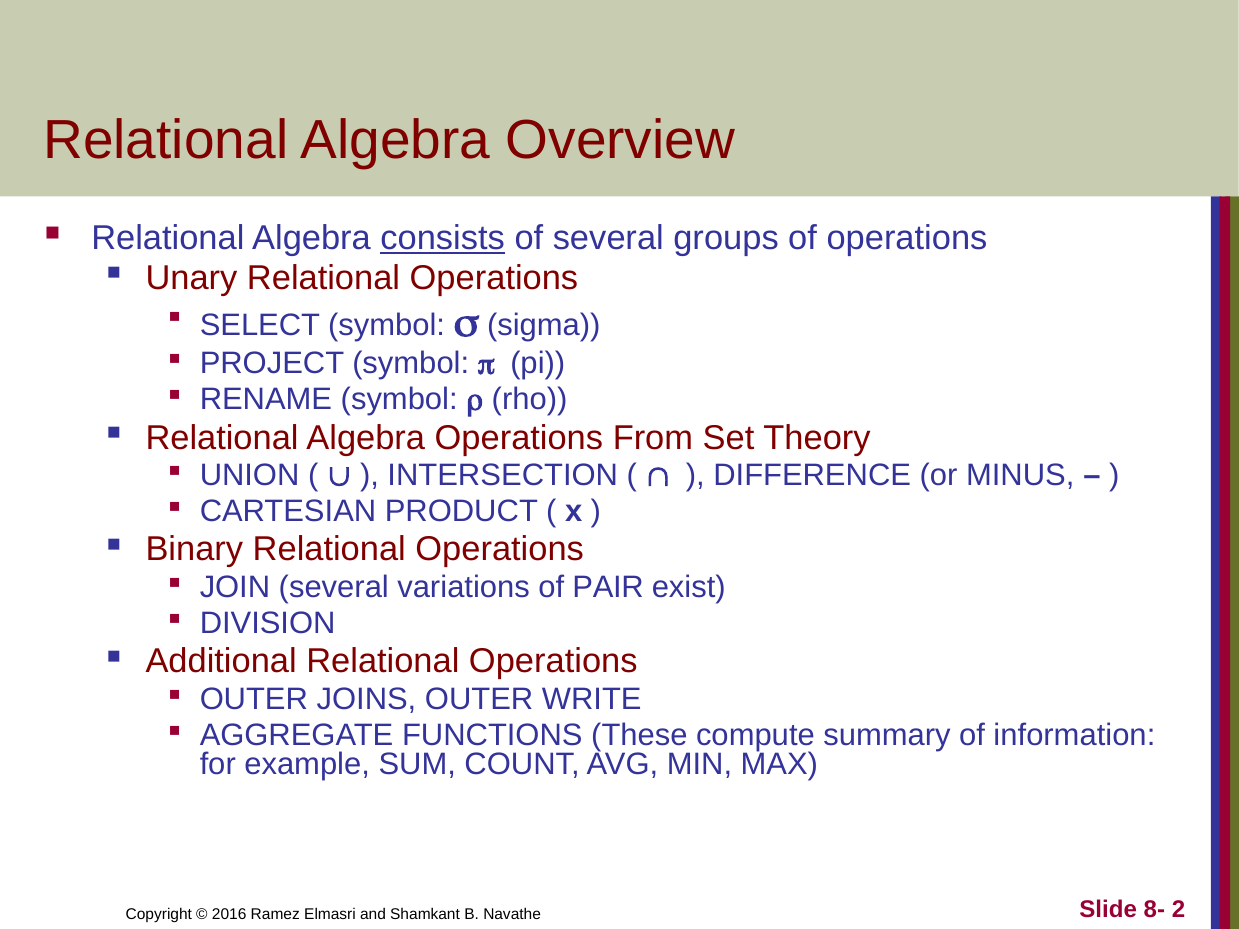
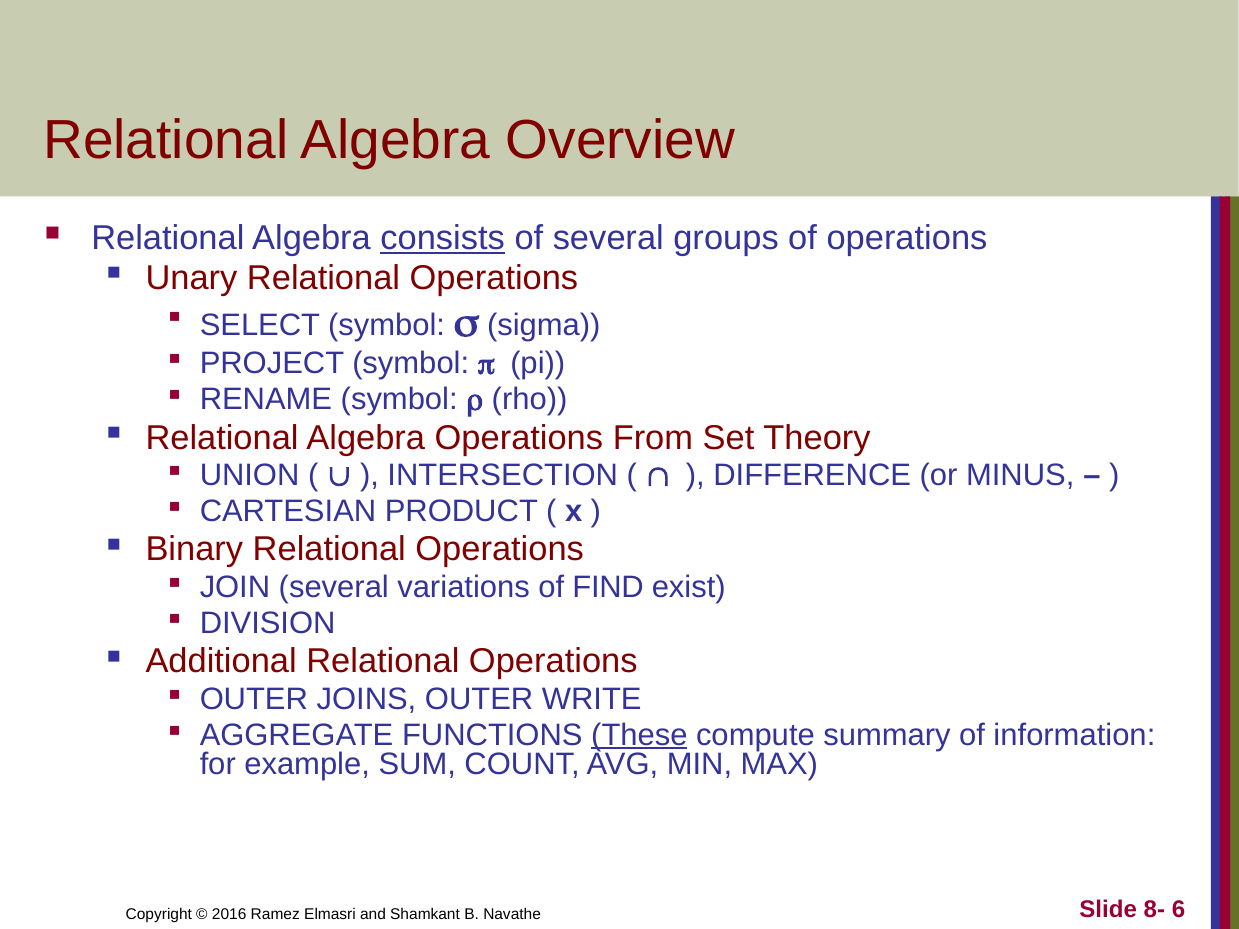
PAIR: PAIR -> FIND
These underline: none -> present
2: 2 -> 6
